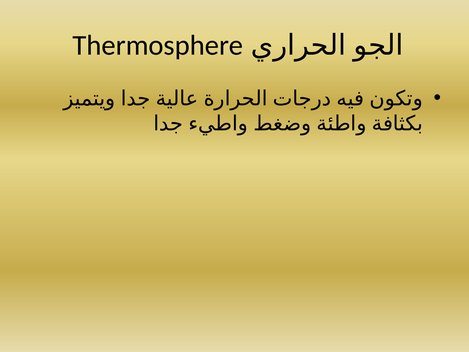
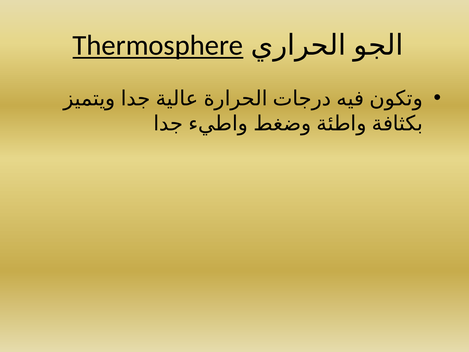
Thermosphere underline: none -> present
